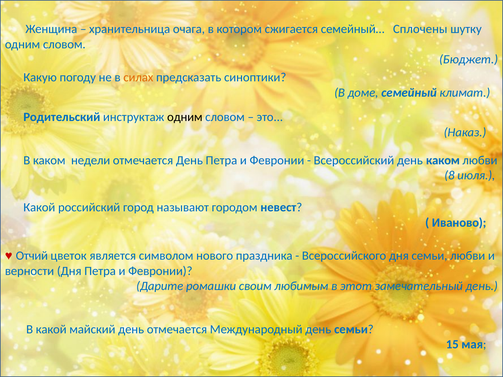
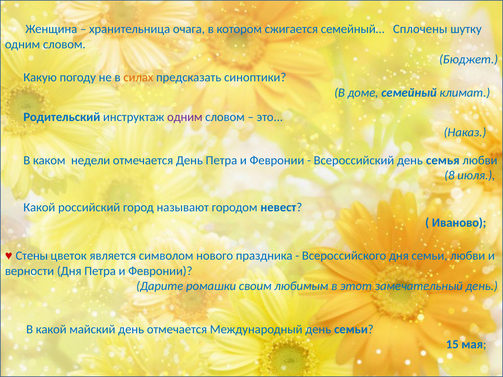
одним at (185, 117) colour: black -> purple
день каком: каком -> семья
Отчий: Отчий -> Стены
